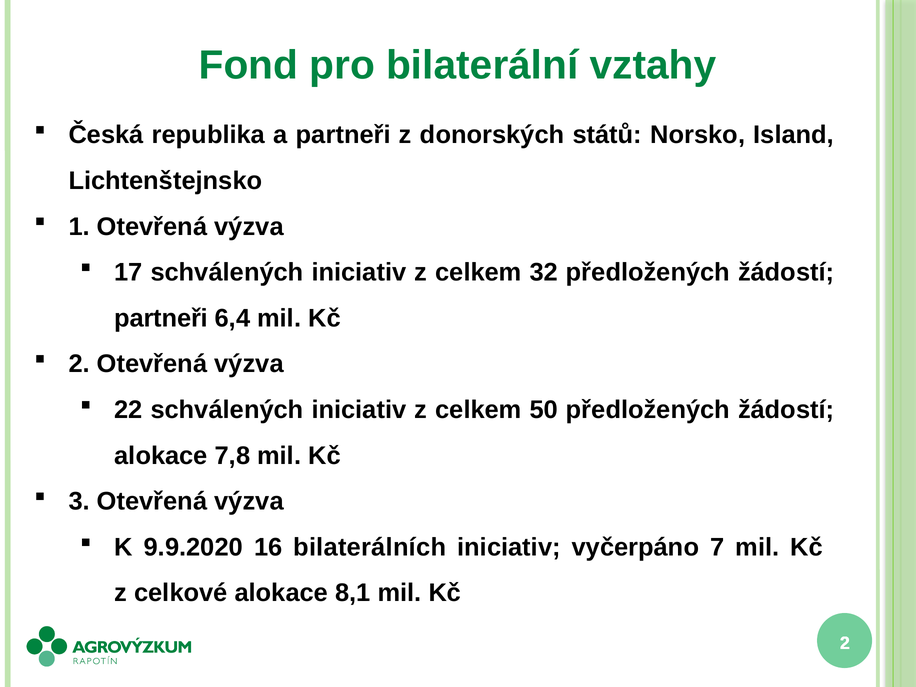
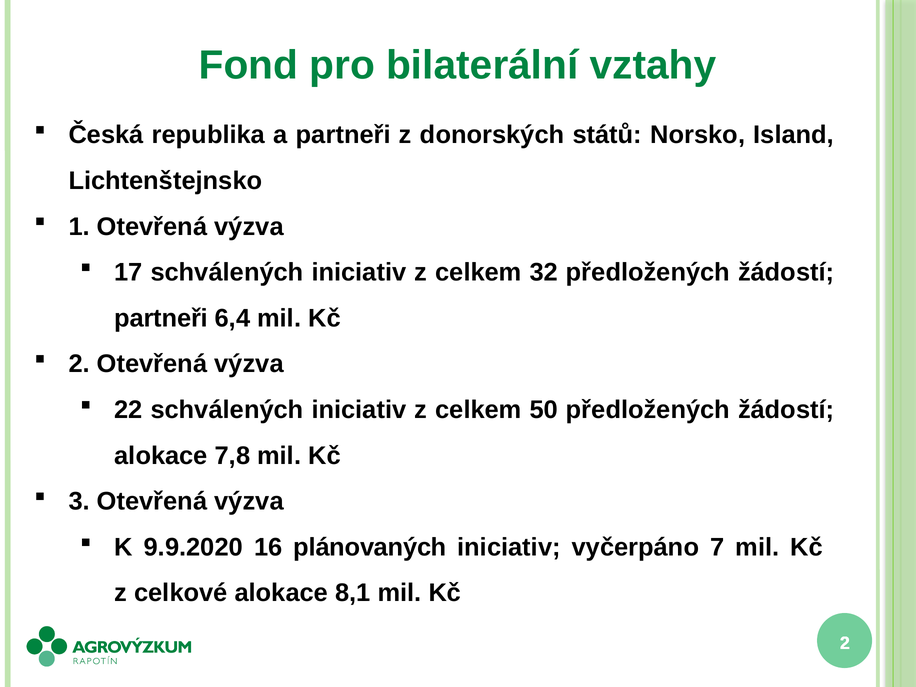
bilaterálních: bilaterálních -> plánovaných
